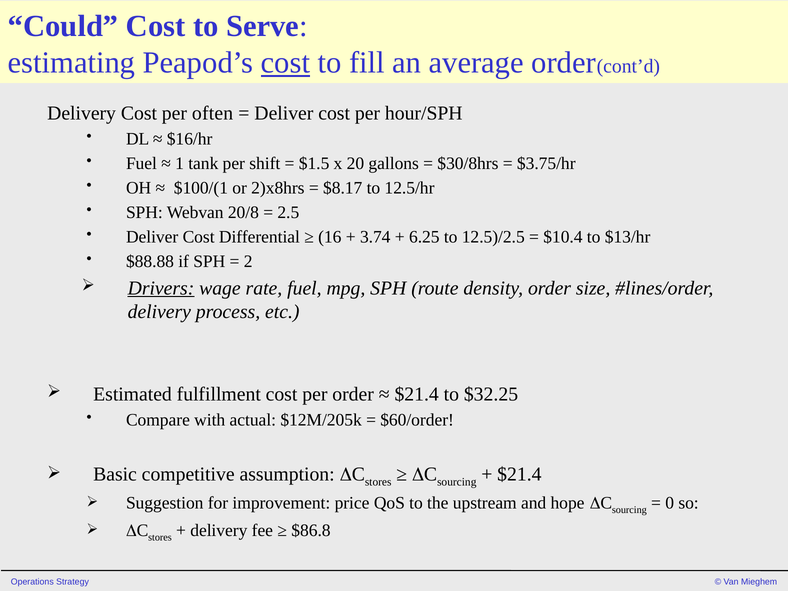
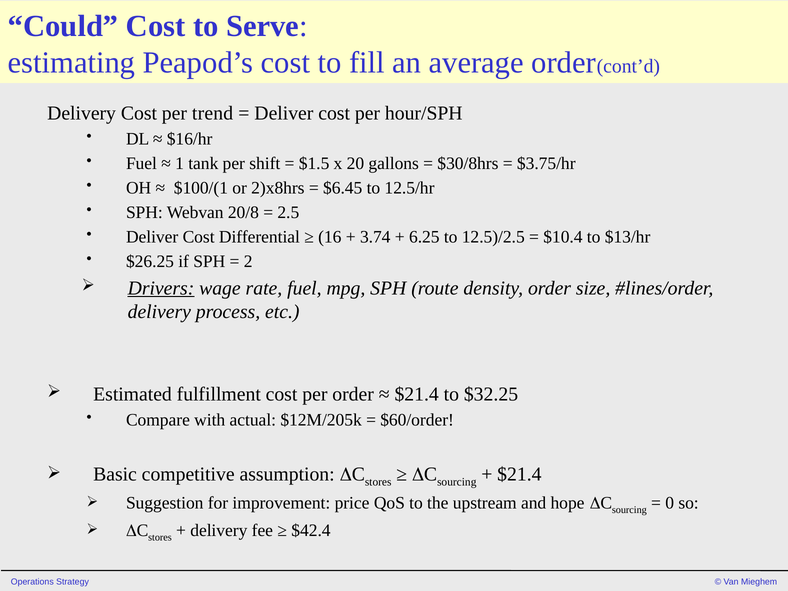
cost at (285, 63) underline: present -> none
often: often -> trend
$8.17: $8.17 -> $6.45
$88.88: $88.88 -> $26.25
$86.8: $86.8 -> $42.4
